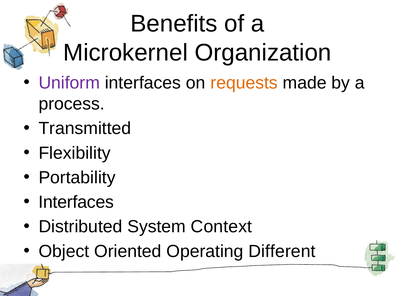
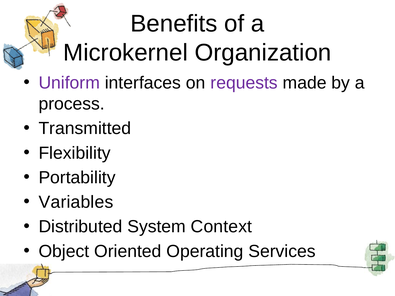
requests colour: orange -> purple
Interfaces at (76, 202): Interfaces -> Variables
Different: Different -> Services
